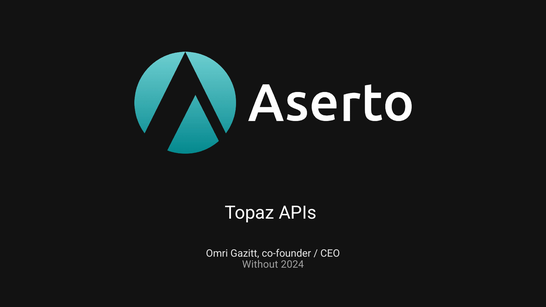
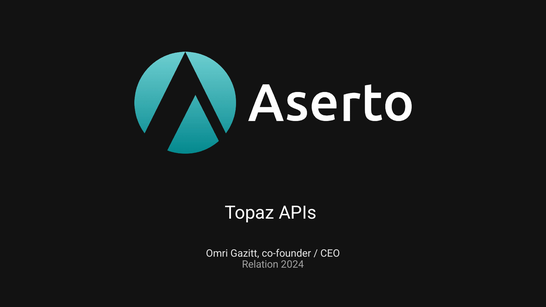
Without: Without -> Relation
